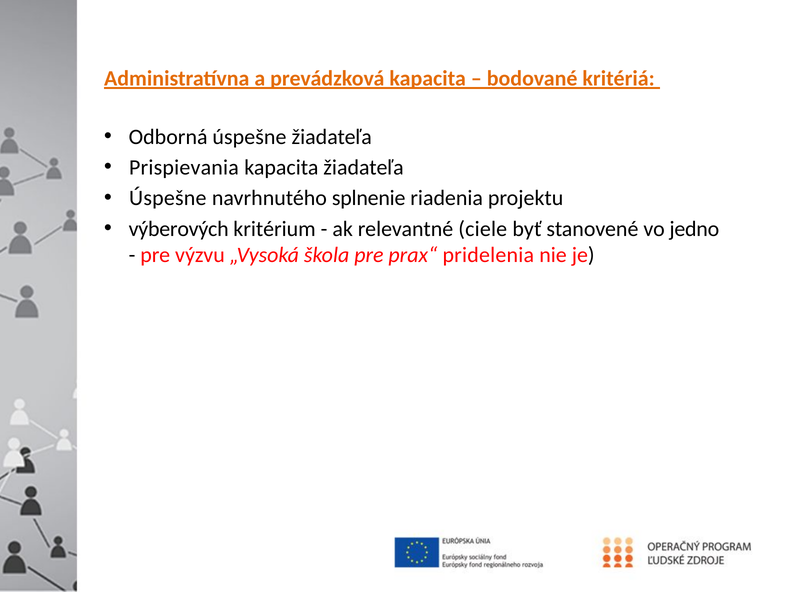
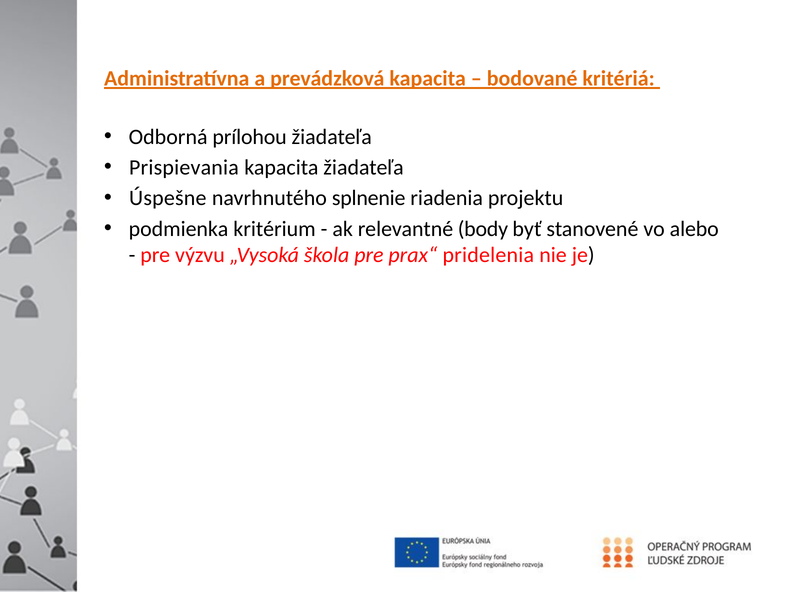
Odborná úspešne: úspešne -> prílohou
výberových: výberových -> podmienka
ciele: ciele -> body
jedno: jedno -> alebo
